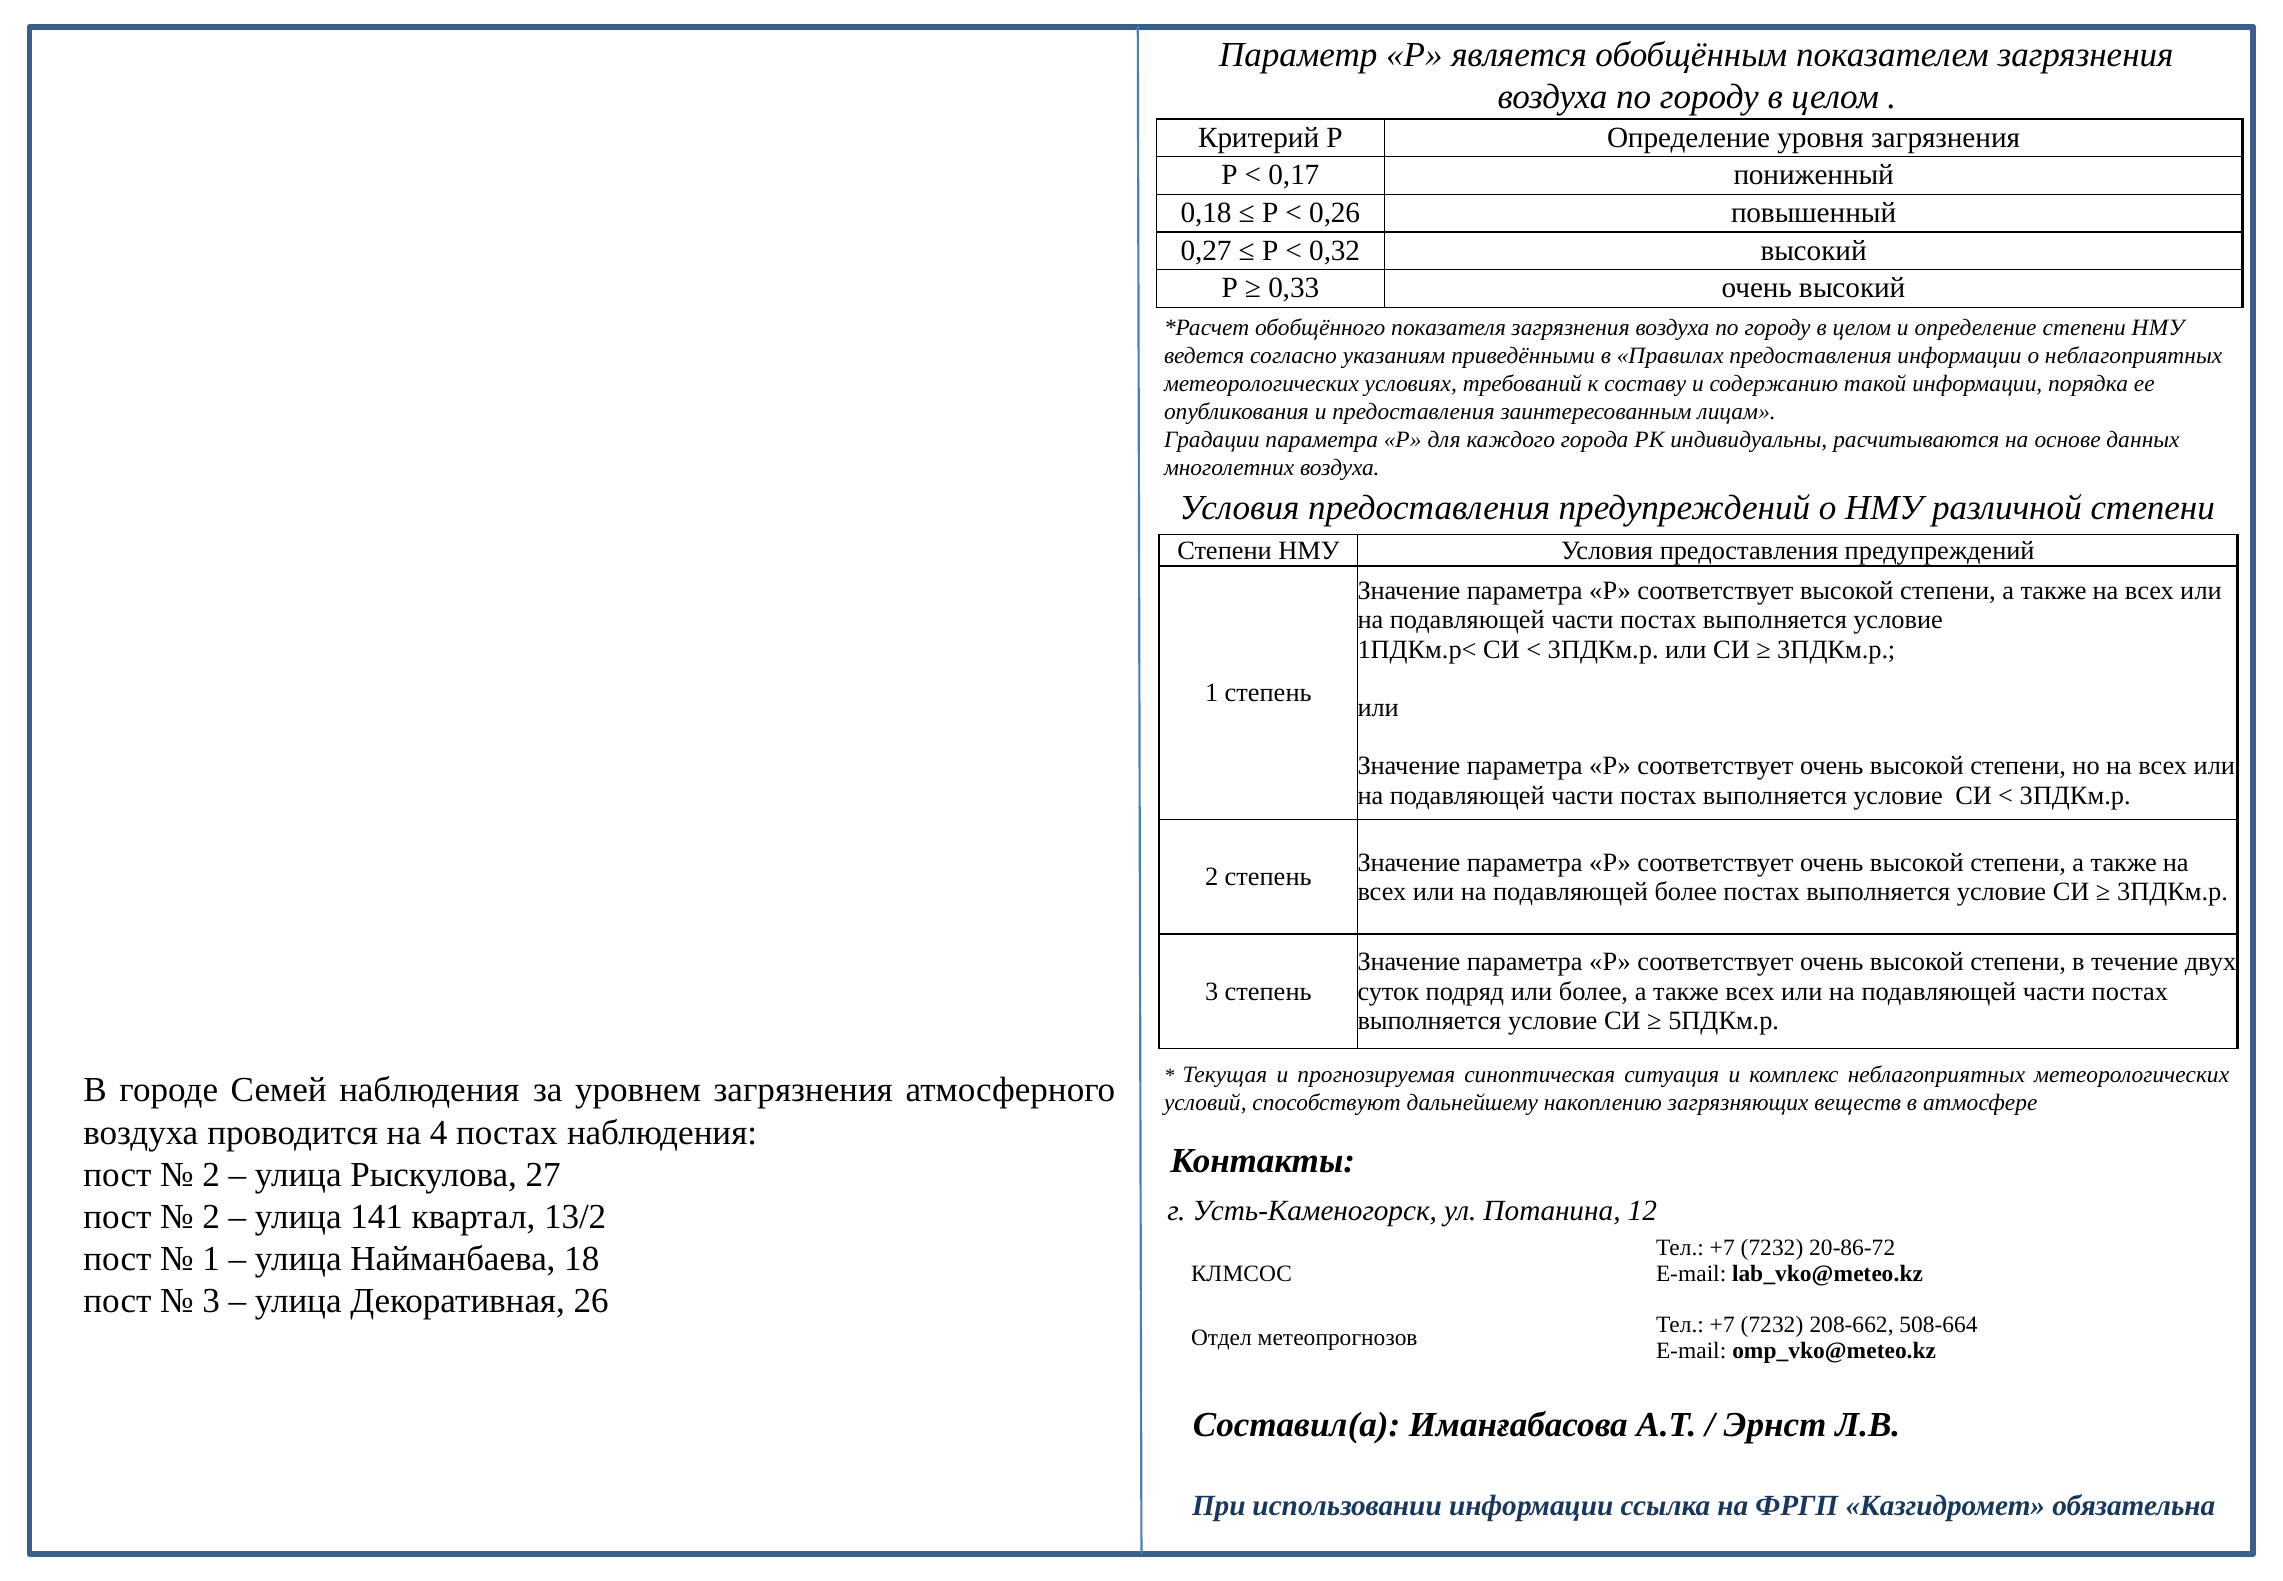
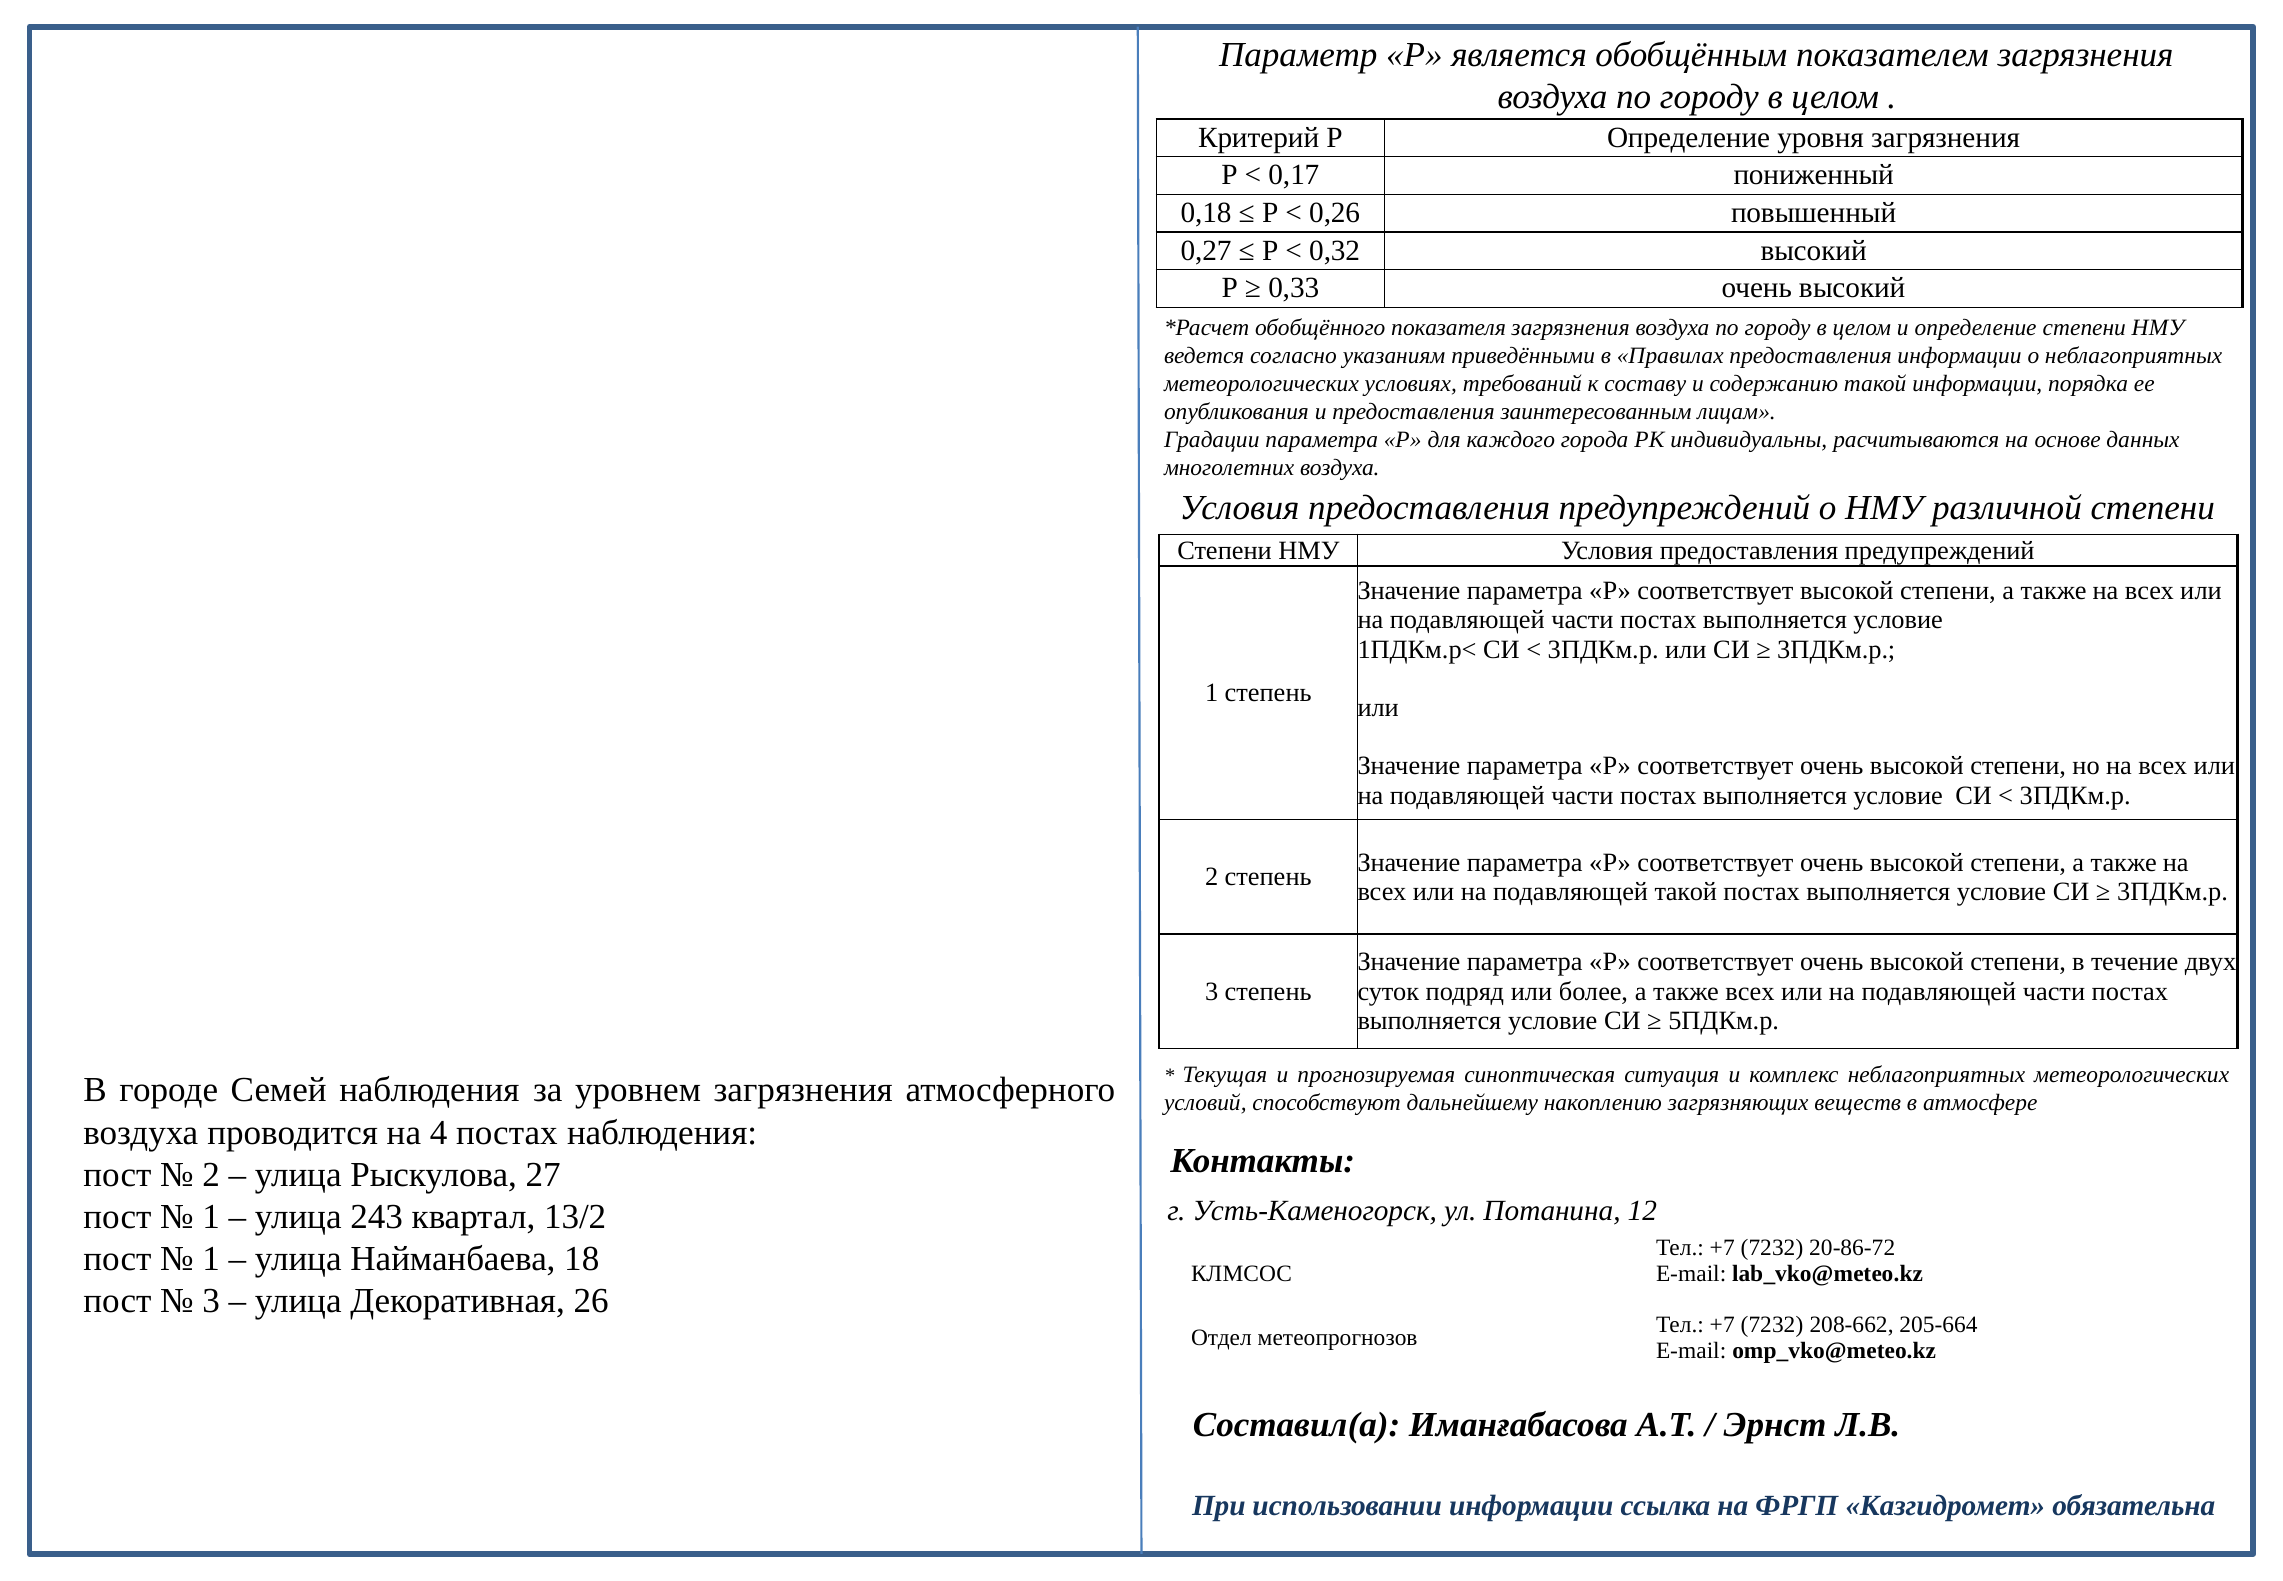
подавляющей более: более -> такой
2 at (211, 1216): 2 -> 1
141: 141 -> 243
508-664: 508-664 -> 205-664
